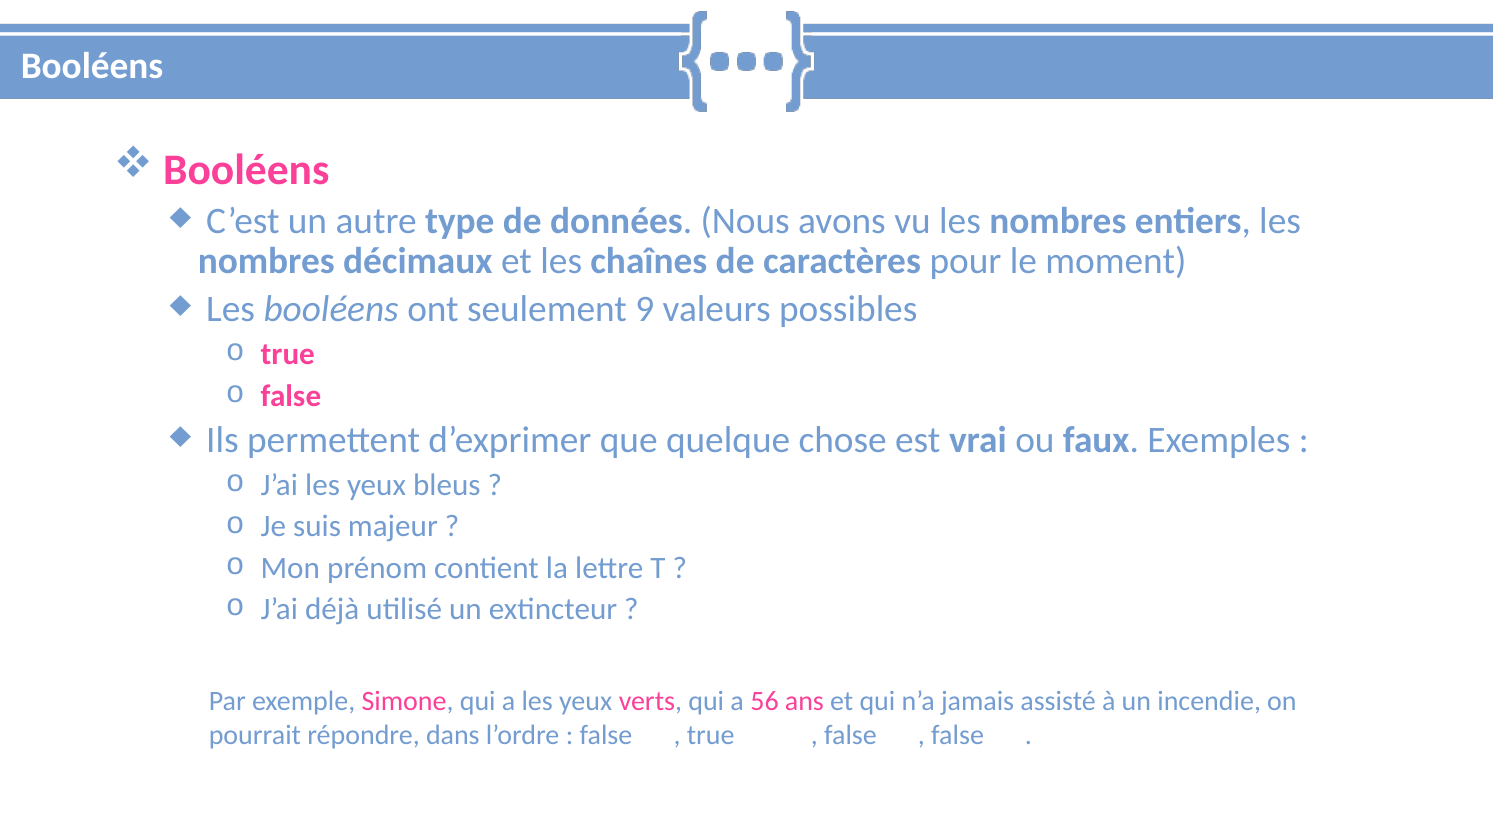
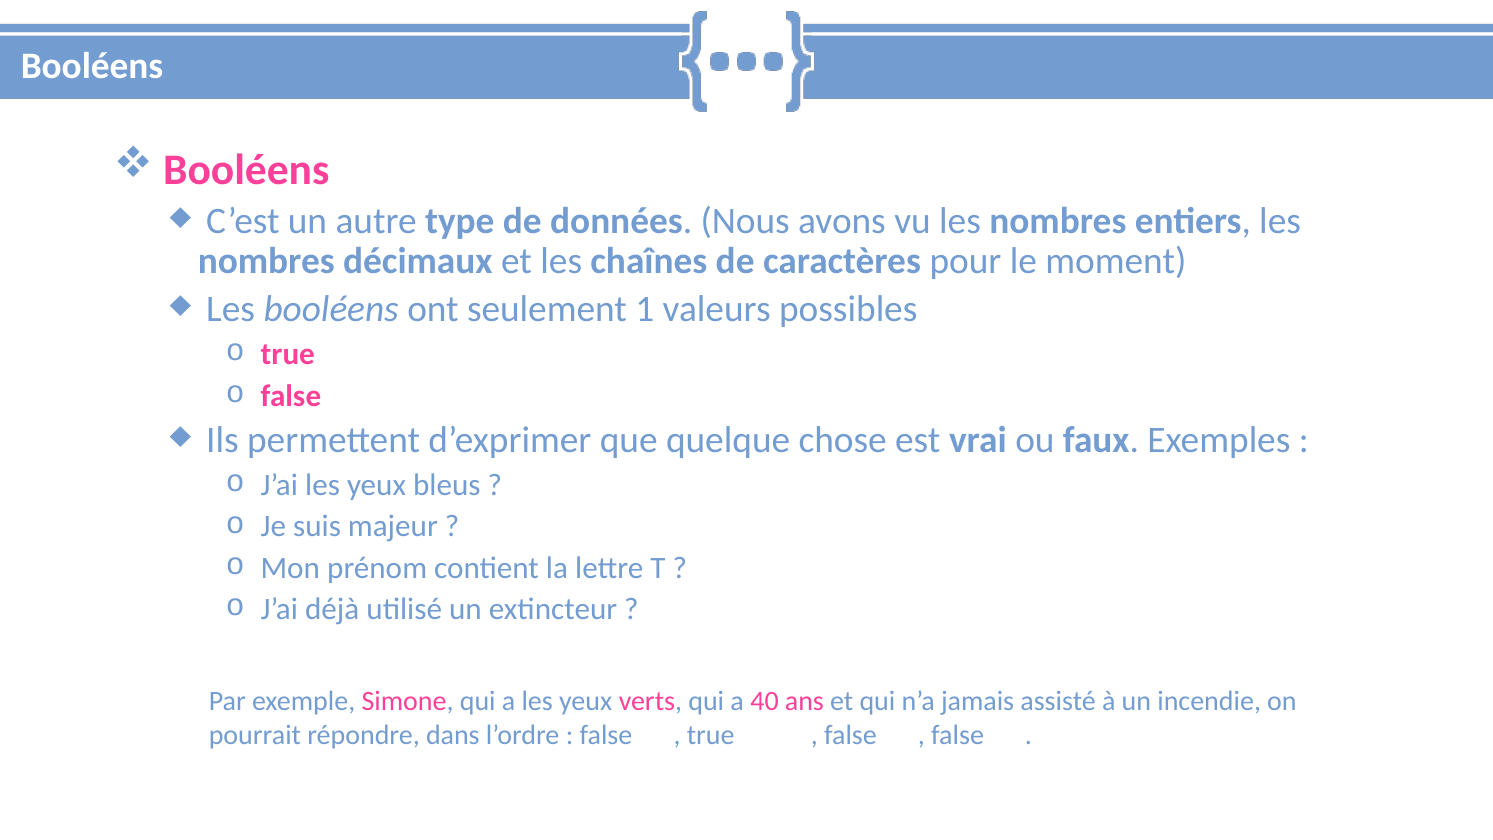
9: 9 -> 1
56: 56 -> 40
